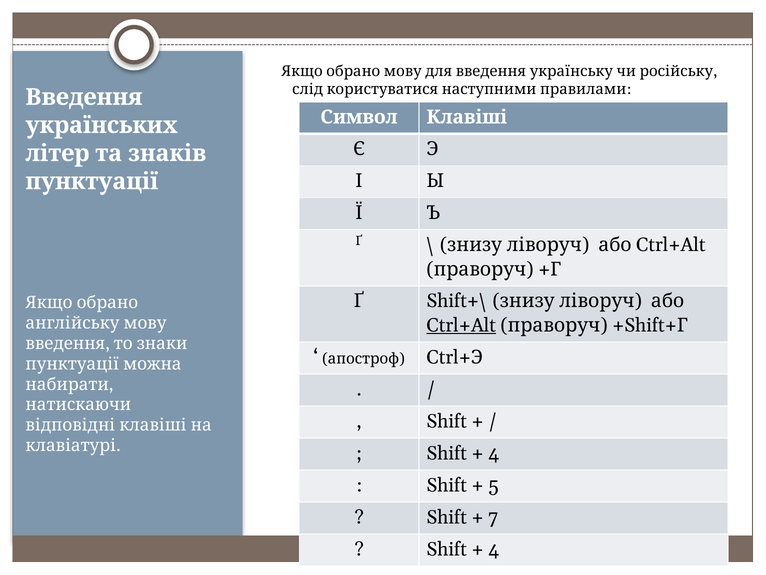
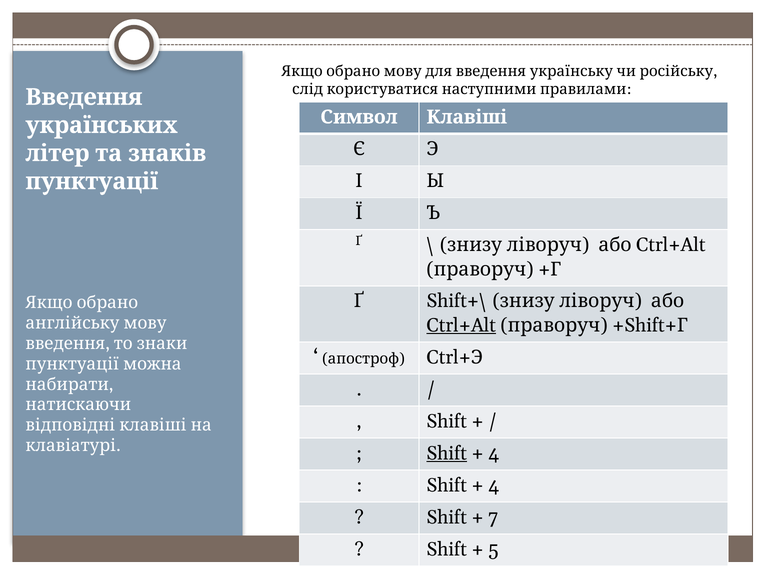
Shift at (447, 453) underline: none -> present
5 at (494, 485): 5 -> 4
4 at (494, 549): 4 -> 5
